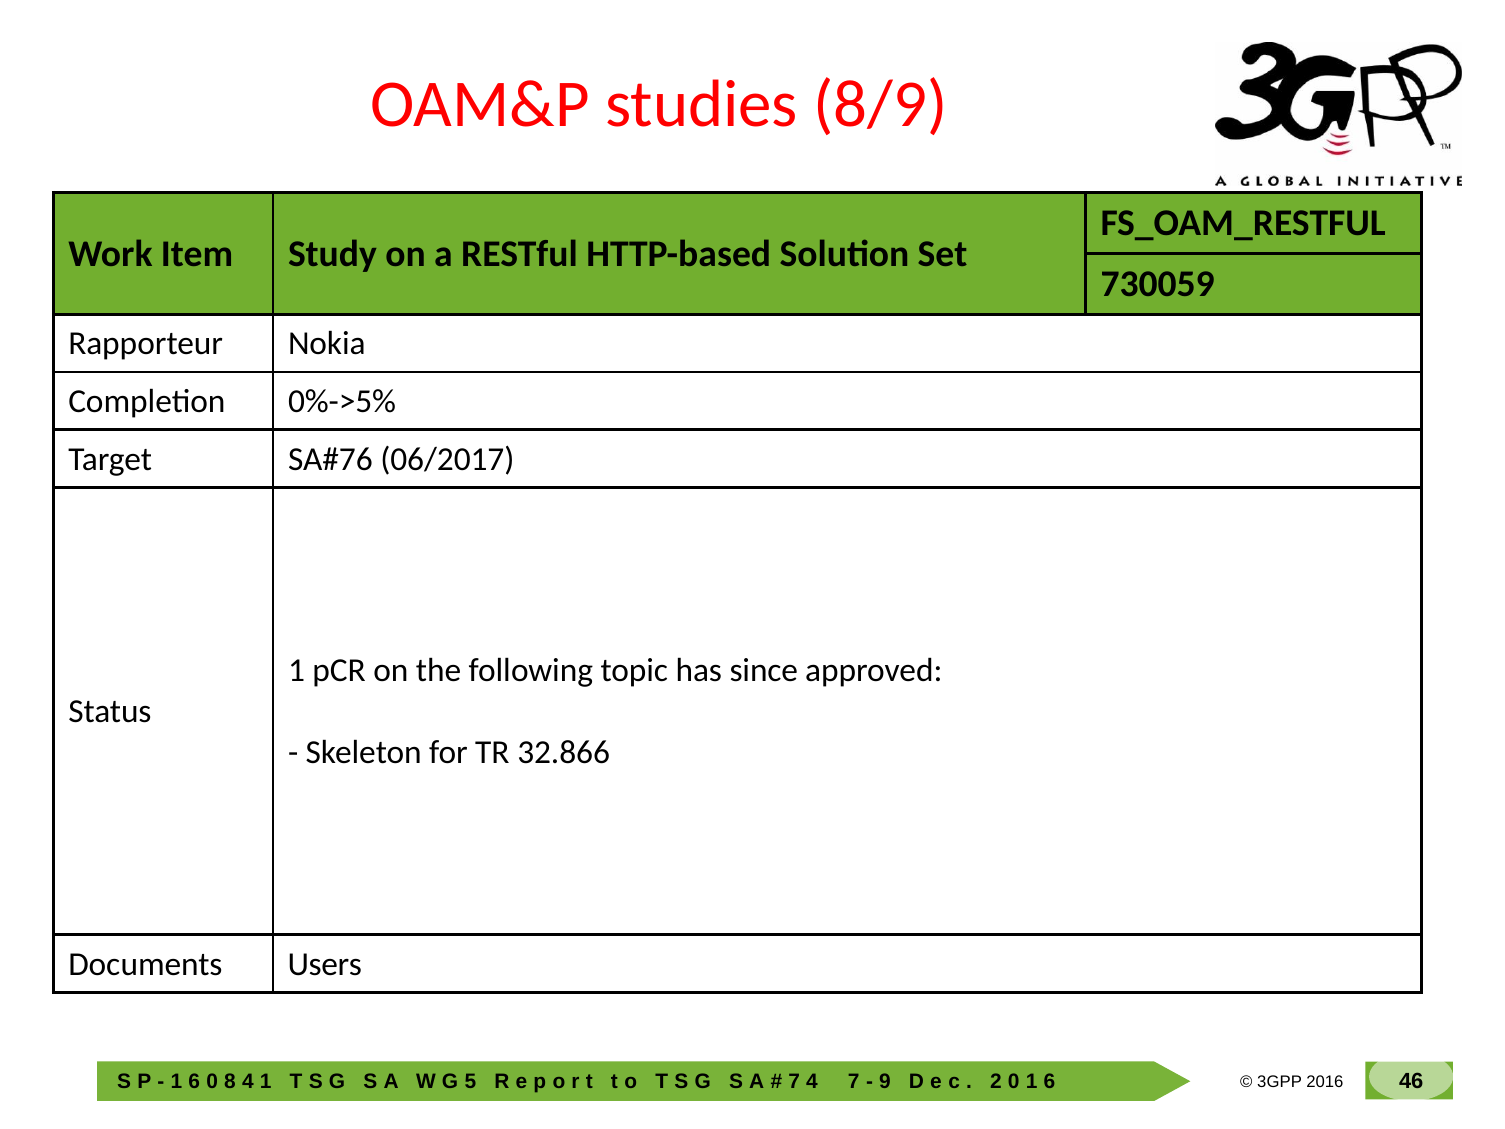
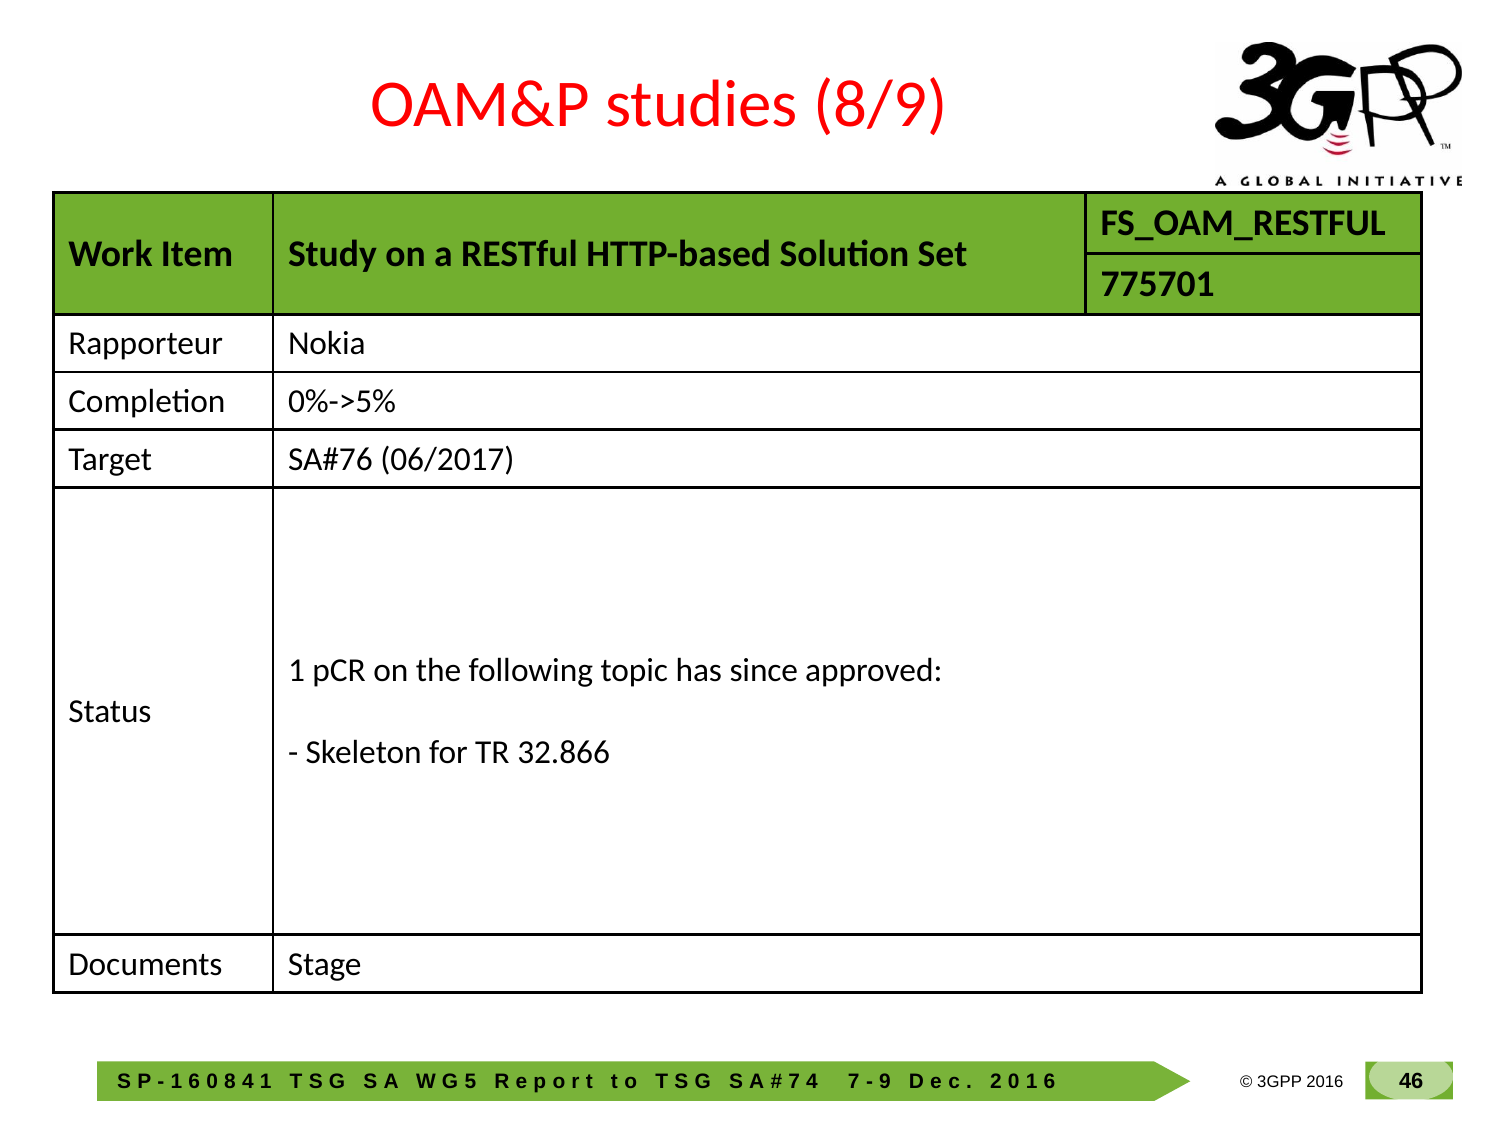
730059: 730059 -> 775701
Users: Users -> Stage
